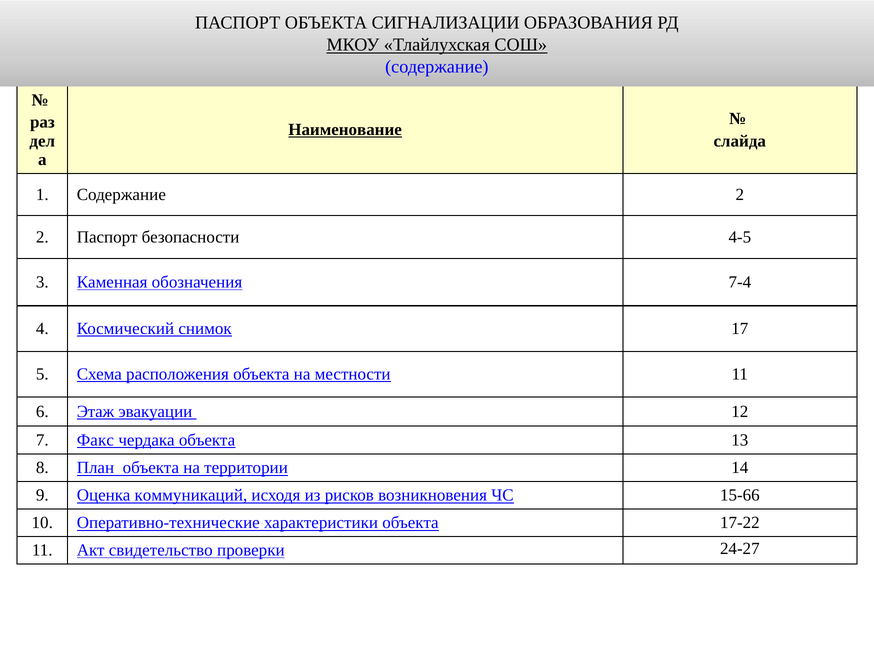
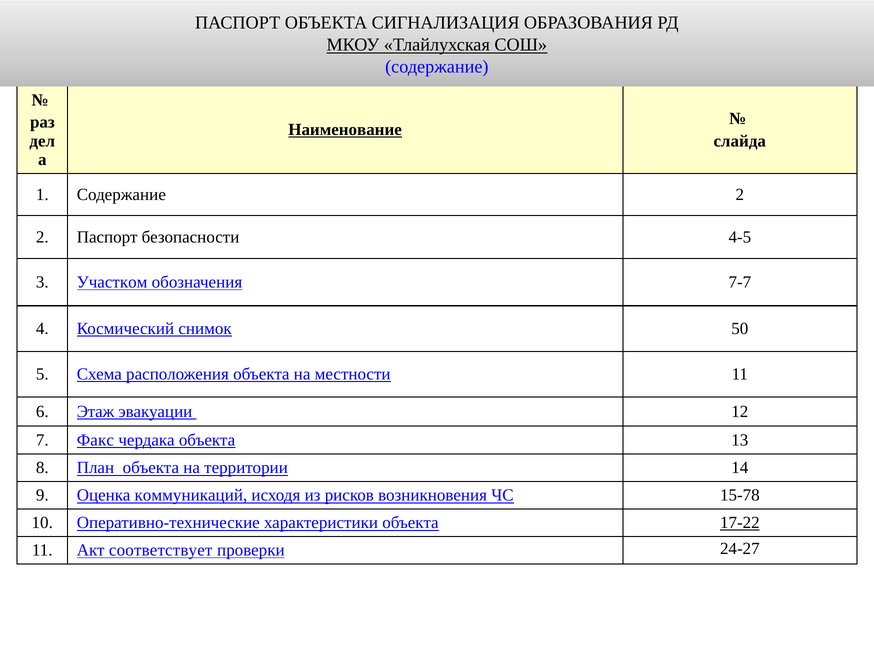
СИГНАЛИЗАЦИИ: СИГНАЛИЗАЦИИ -> СИГНАЛИЗАЦИЯ
Каменная: Каменная -> Участком
7-4: 7-4 -> 7-7
17: 17 -> 50
15-66: 15-66 -> 15-78
17-22 underline: none -> present
свидетельство: свидетельство -> соответствует
